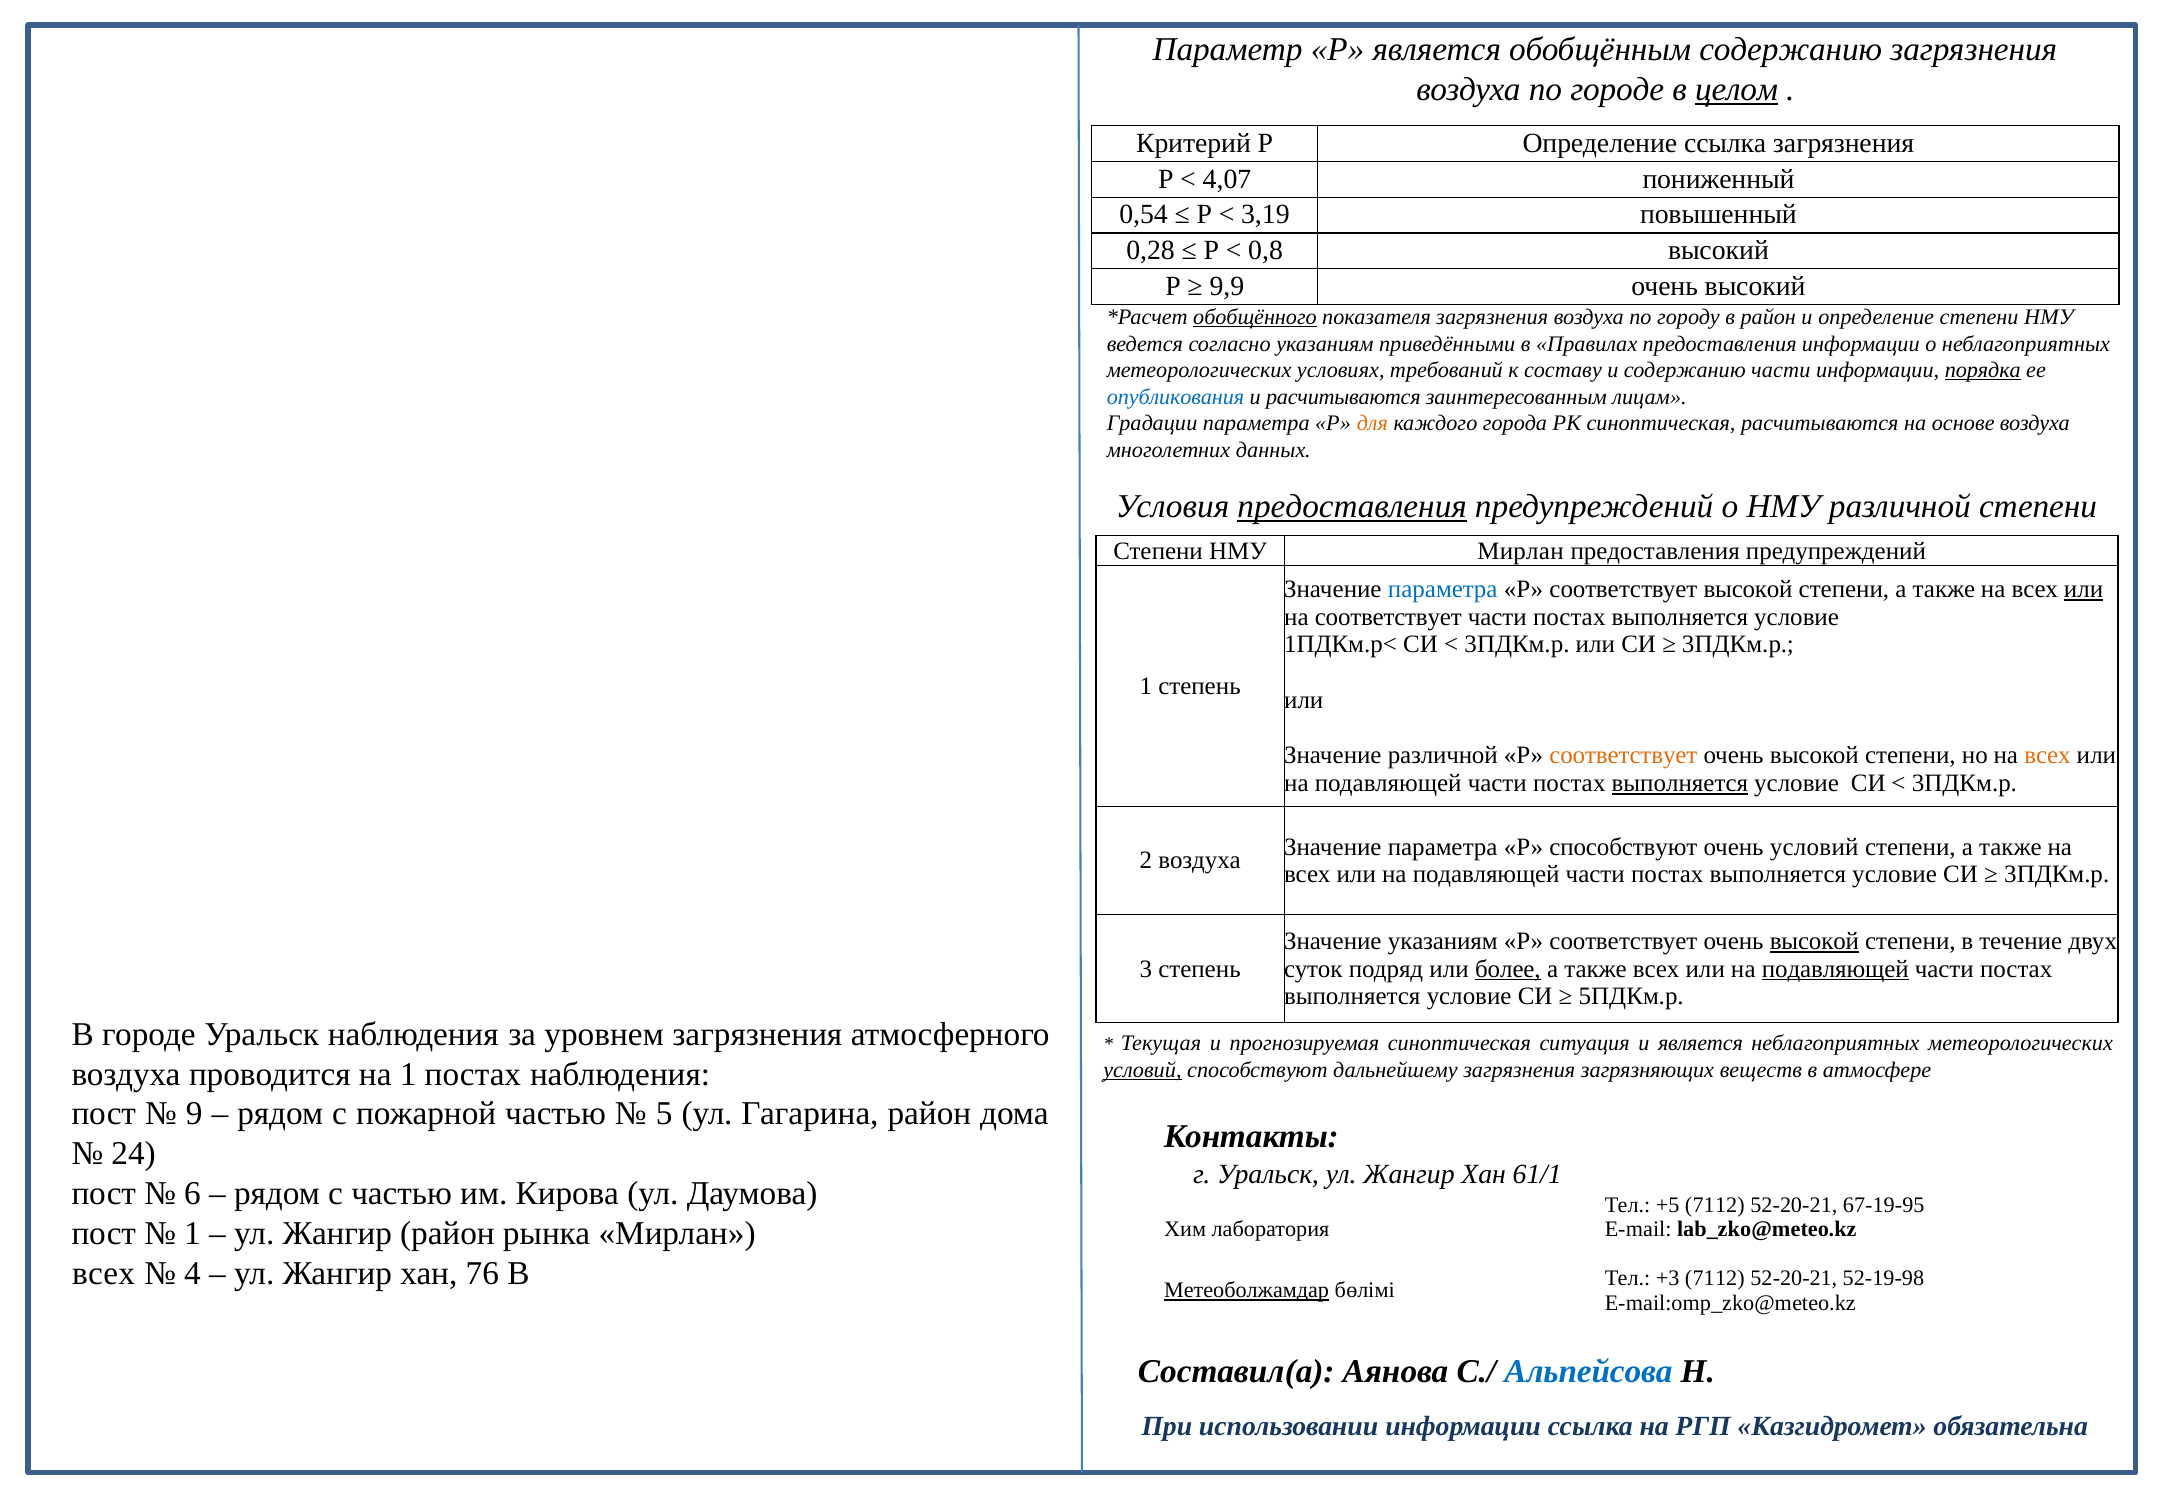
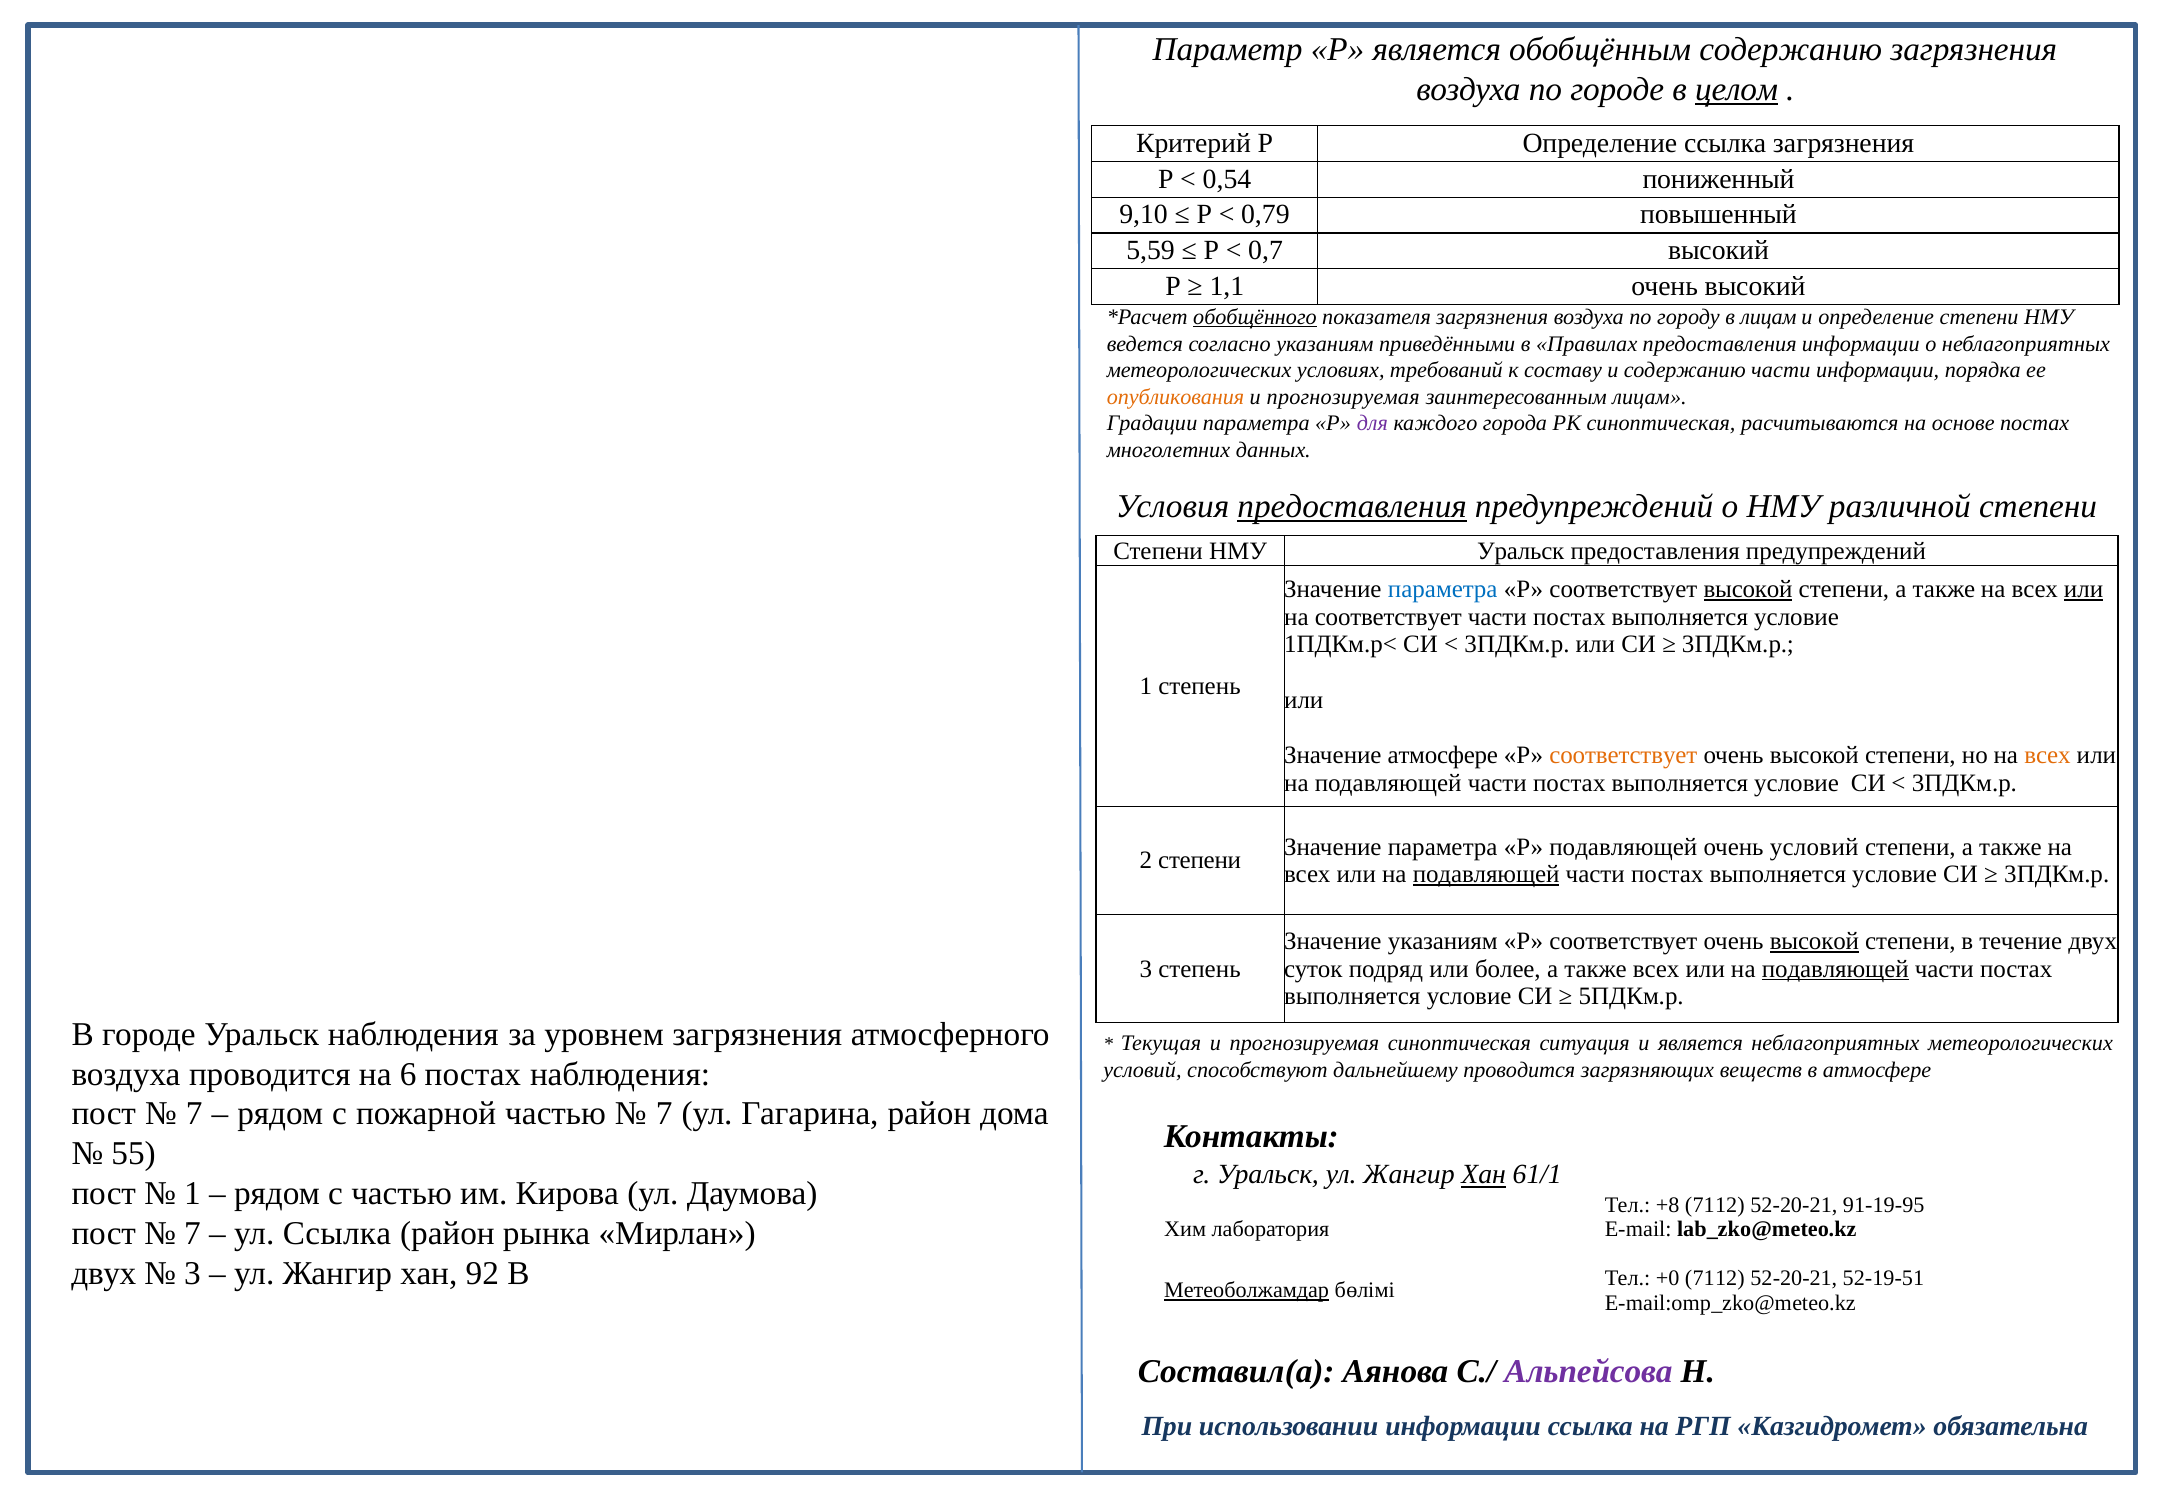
4,07: 4,07 -> 0,54
0,54: 0,54 -> 9,10
3,19: 3,19 -> 0,79
0,28: 0,28 -> 5,59
0,8: 0,8 -> 0,7
9,9: 9,9 -> 1,1
в район: район -> лицам
порядка underline: present -> none
опубликования colour: blue -> orange
расчитываются at (1343, 397): расчитываются -> прогнозируемая
для colour: orange -> purple
основе воздуха: воздуха -> постах
НМУ Мирлан: Мирлан -> Уральск
высокой at (1748, 589) underline: none -> present
Значение различной: различной -> атмосфере
выполняется at (1680, 783) underline: present -> none
Р способствуют: способствуют -> подавляющей
2 воздуха: воздуха -> степени
подавляющей at (1486, 875) underline: none -> present
более underline: present -> none
на 1: 1 -> 6
условий at (1142, 1070) underline: present -> none
дальнейшему загрязнения: загрязнения -> проводится
9 at (194, 1114): 9 -> 7
5 at (664, 1114): 5 -> 7
24: 24 -> 55
Хан at (1484, 1175) underline: none -> present
6 at (193, 1194): 6 -> 1
+5: +5 -> +8
67-19-95: 67-19-95 -> 91-19-95
1 at (193, 1234): 1 -> 7
Жангир at (337, 1234): Жангир -> Ссылка
всех at (104, 1274): всех -> двух
4 at (193, 1274): 4 -> 3
76: 76 -> 92
+3: +3 -> +0
52-19-98: 52-19-98 -> 52-19-51
Альпейсова colour: blue -> purple
